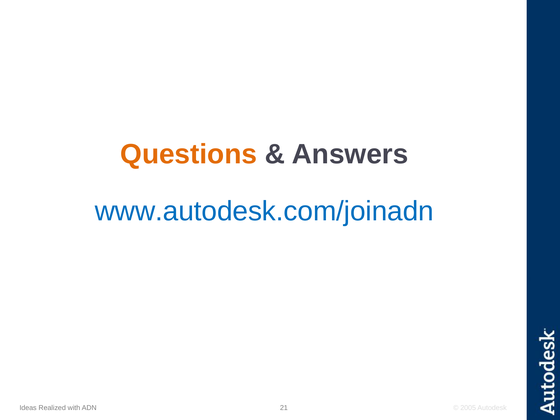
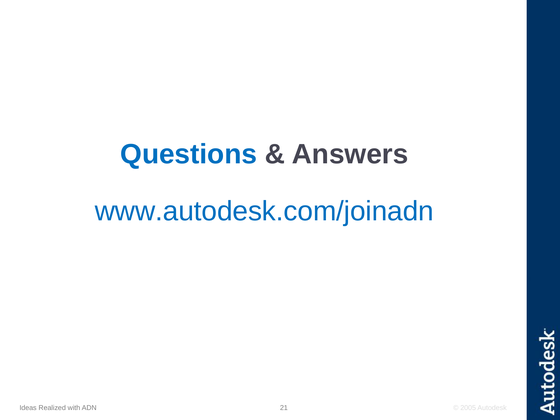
Questions colour: orange -> blue
